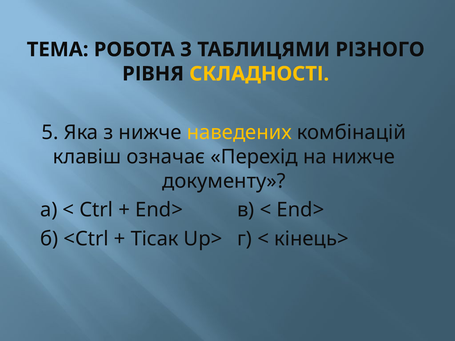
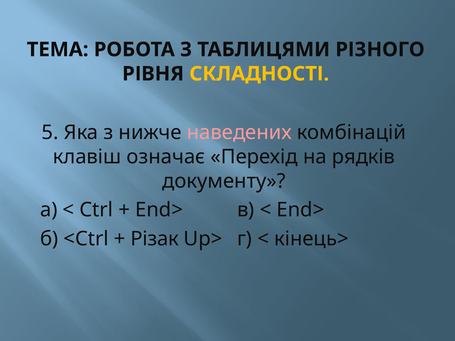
наведених colour: yellow -> pink
на нижче: нижче -> рядків
Тісак: Тісак -> Різак
